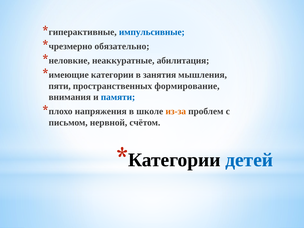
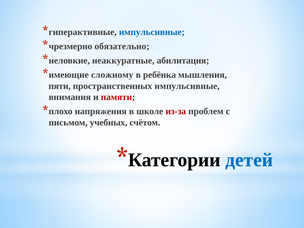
категории: категории -> сложному
занятия: занятия -> ребёнка
пространственных формирование: формирование -> импульсивные
памяти colour: blue -> red
из-за colour: orange -> red
нервной: нервной -> учебных
